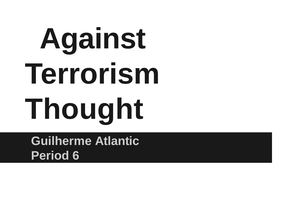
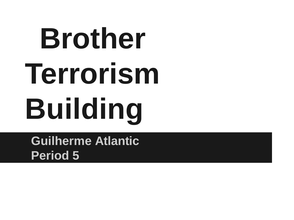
Against: Against -> Brother
Thought: Thought -> Building
6: 6 -> 5
